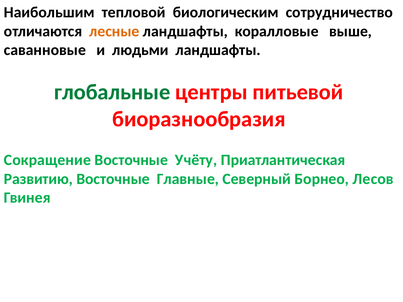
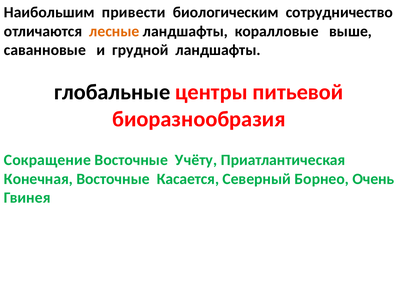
тепловой: тепловой -> привести
людьми: людьми -> грудной
глобальные colour: green -> black
Развитию: Развитию -> Конечная
Главные: Главные -> Касается
Лесов: Лесов -> Очень
